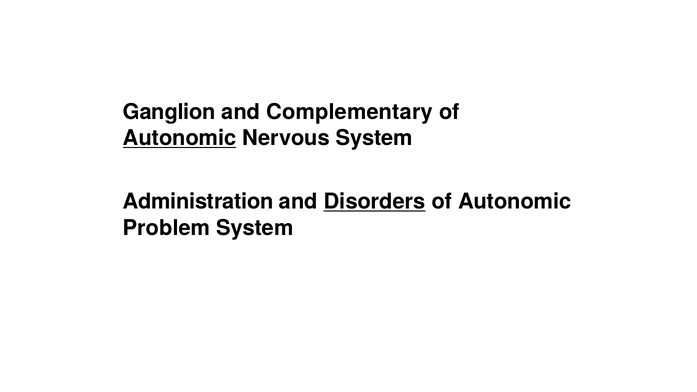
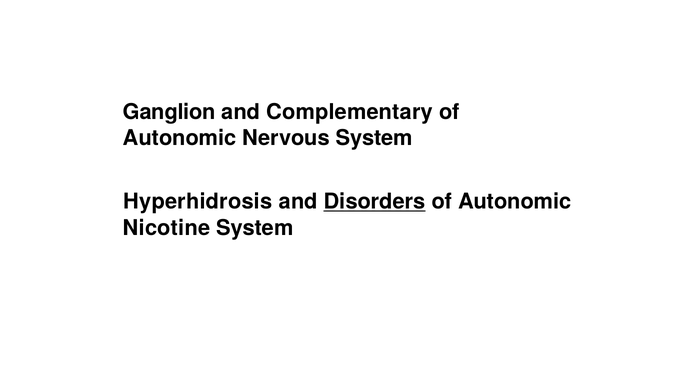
Autonomic at (180, 138) underline: present -> none
Administration: Administration -> Hyperhidrosis
Problem: Problem -> Nicotine
